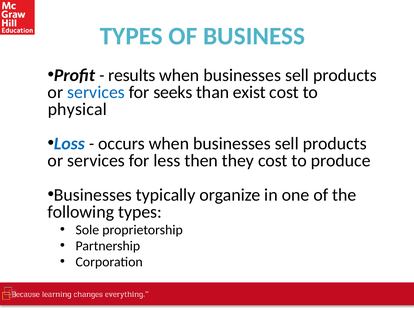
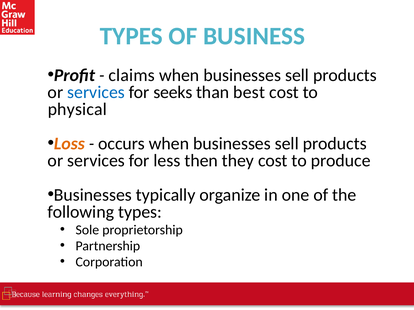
results: results -> claims
exist: exist -> best
Loss colour: blue -> orange
